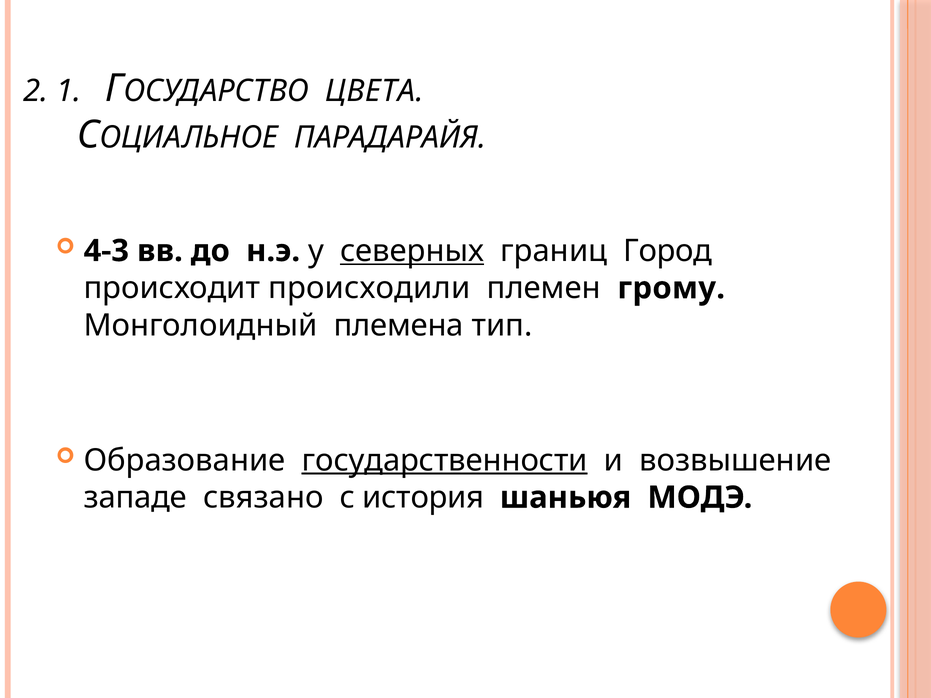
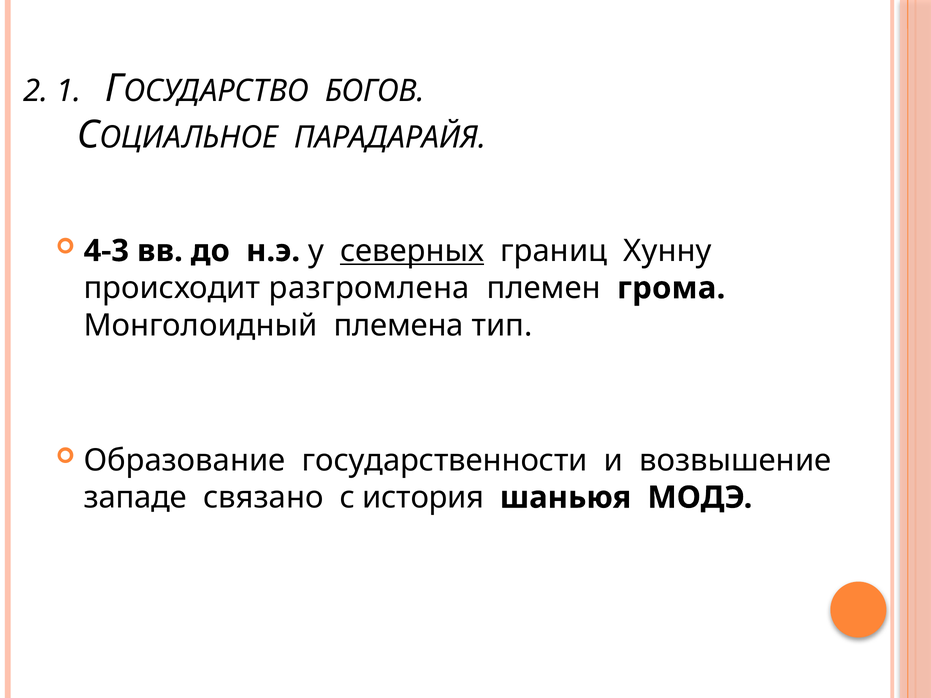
ЦВЕТА: ЦВЕТА -> БОГОВ
Город: Город -> Хунну
происходили: происходили -> разгромлена
грому: грому -> грома
государственности underline: present -> none
